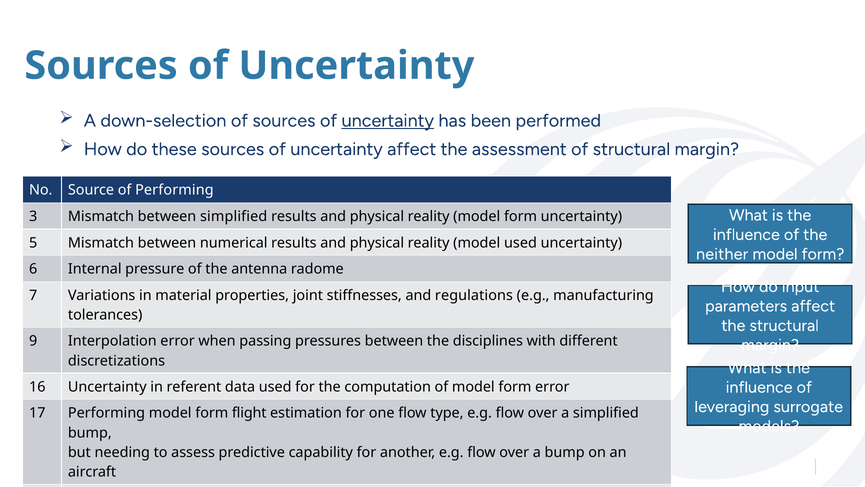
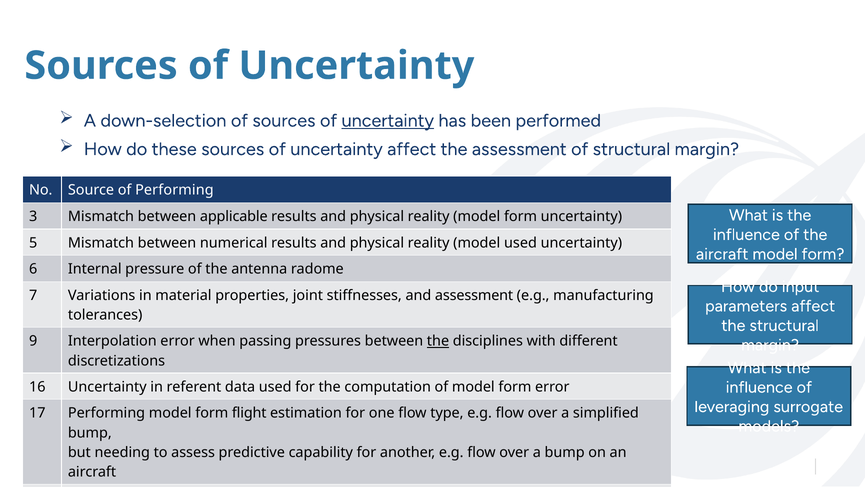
between simplified: simplified -> applicable
neither at (722, 254): neither -> aircraft
and regulations: regulations -> assessment
the at (438, 341) underline: none -> present
